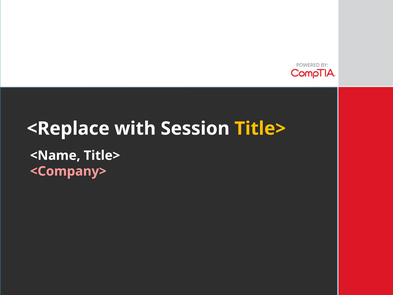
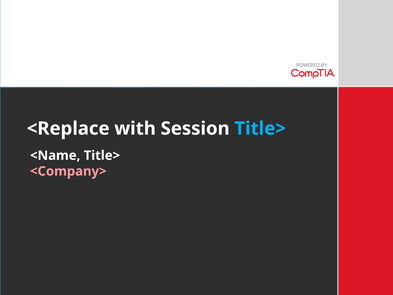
Title> at (260, 128) colour: yellow -> light blue
